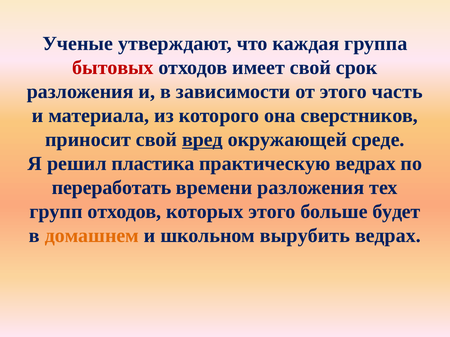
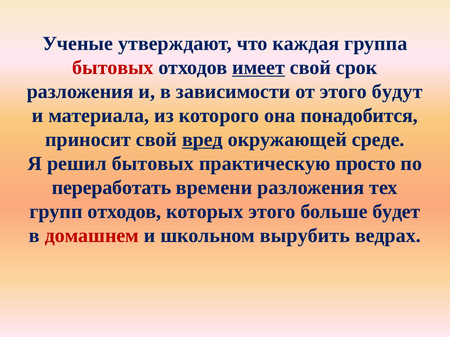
имеет underline: none -> present
часть: часть -> будут
сверстников: сверстников -> понадобится
решил пластика: пластика -> бытовых
практическую ведрах: ведрах -> просто
домашнем colour: orange -> red
